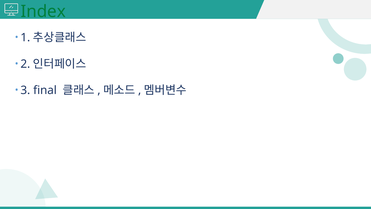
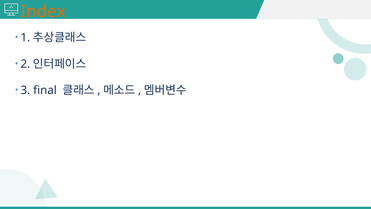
Index colour: green -> orange
